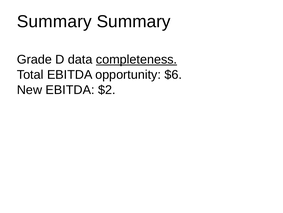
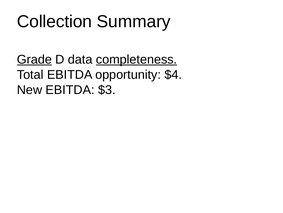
Summary at (54, 21): Summary -> Collection
Grade underline: none -> present
$6: $6 -> $4
$2: $2 -> $3
